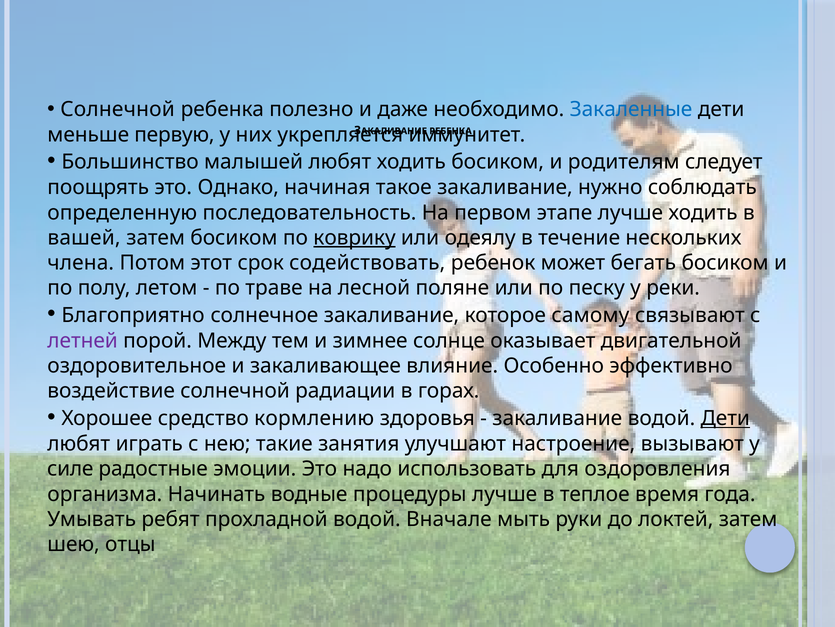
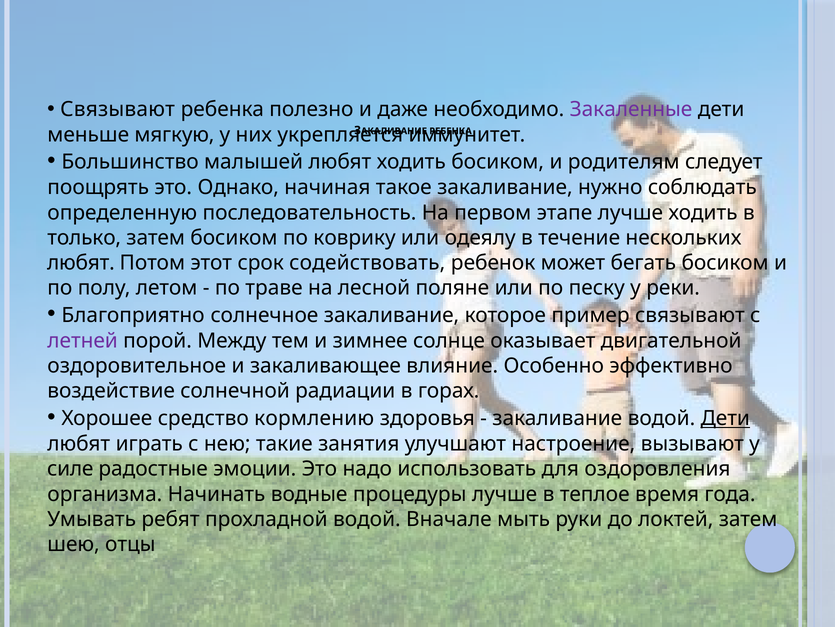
Солнечной at (118, 109): Солнечной -> Связывают
Закаленные colour: blue -> purple
первую: первую -> мягкую
вашей: вашей -> только
коврику underline: present -> none
члена at (81, 263): члена -> любят
самому: самому -> пример
